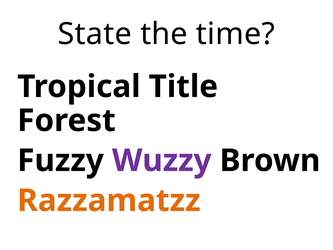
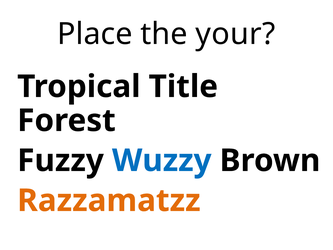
State: State -> Place
time: time -> your
Wuzzy colour: purple -> blue
